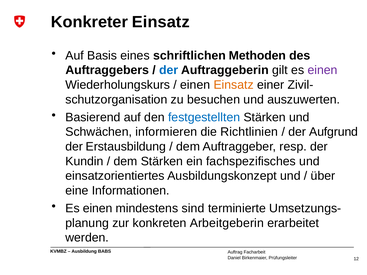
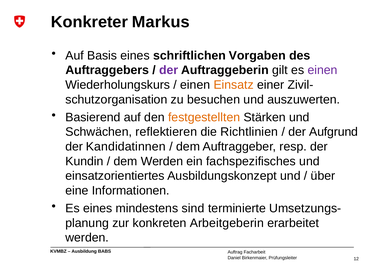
Konkreter Einsatz: Einsatz -> Markus
Methoden: Methoden -> Vorgaben
der at (169, 70) colour: blue -> purple
festgestellten colour: blue -> orange
informieren: informieren -> reflektieren
Erstausbildung: Erstausbildung -> Kandidatinnen
dem Stärken: Stärken -> Werden
einen at (98, 209): einen -> eines
